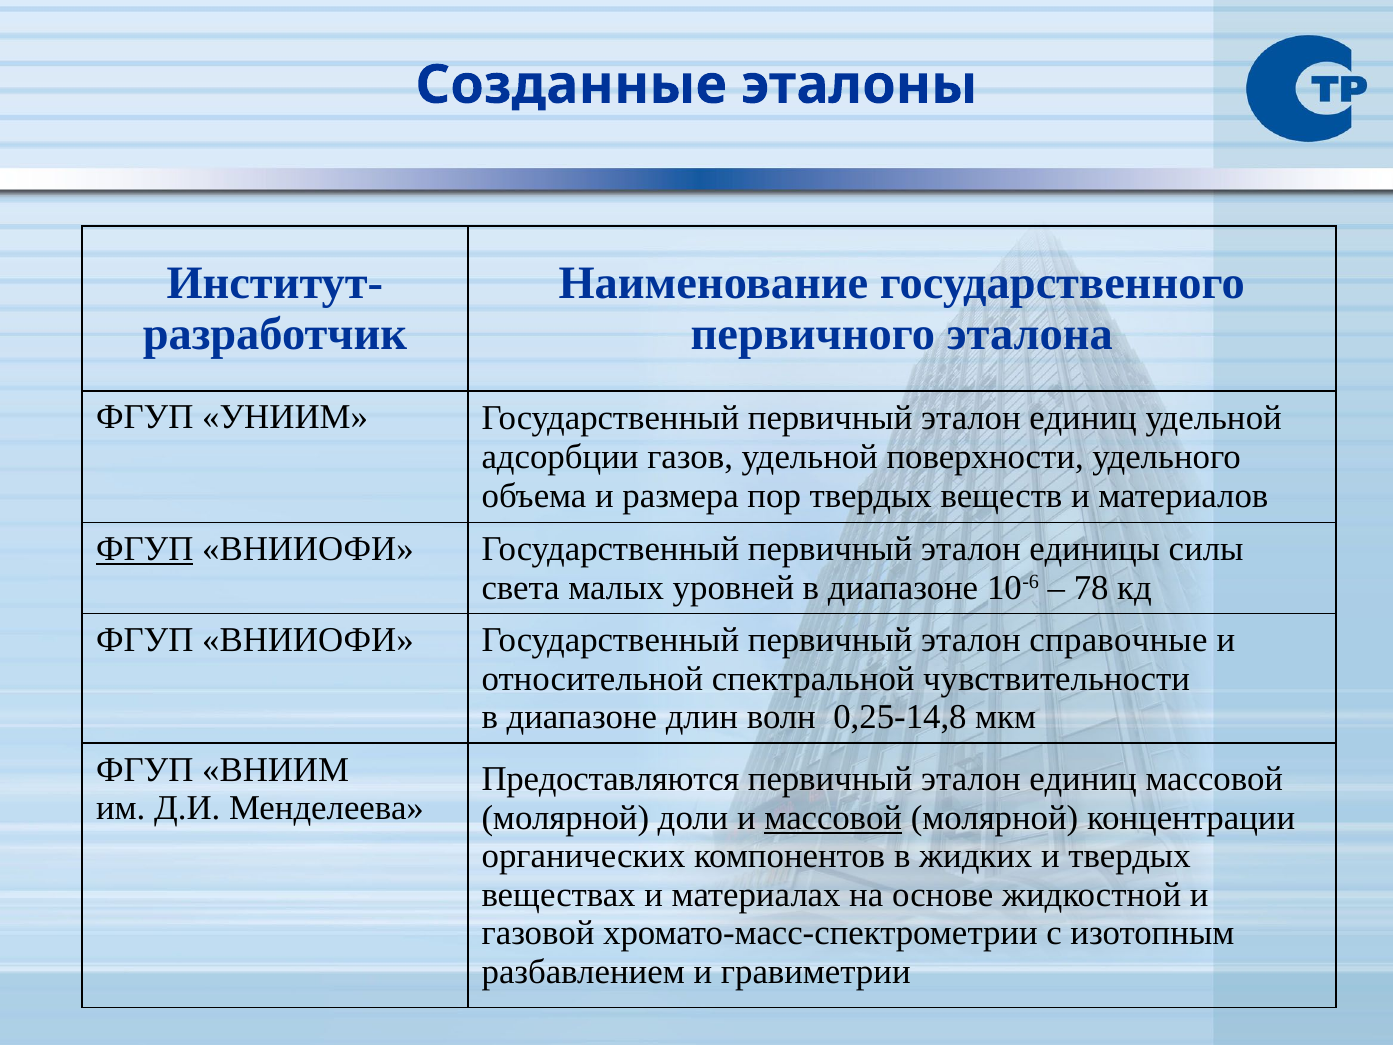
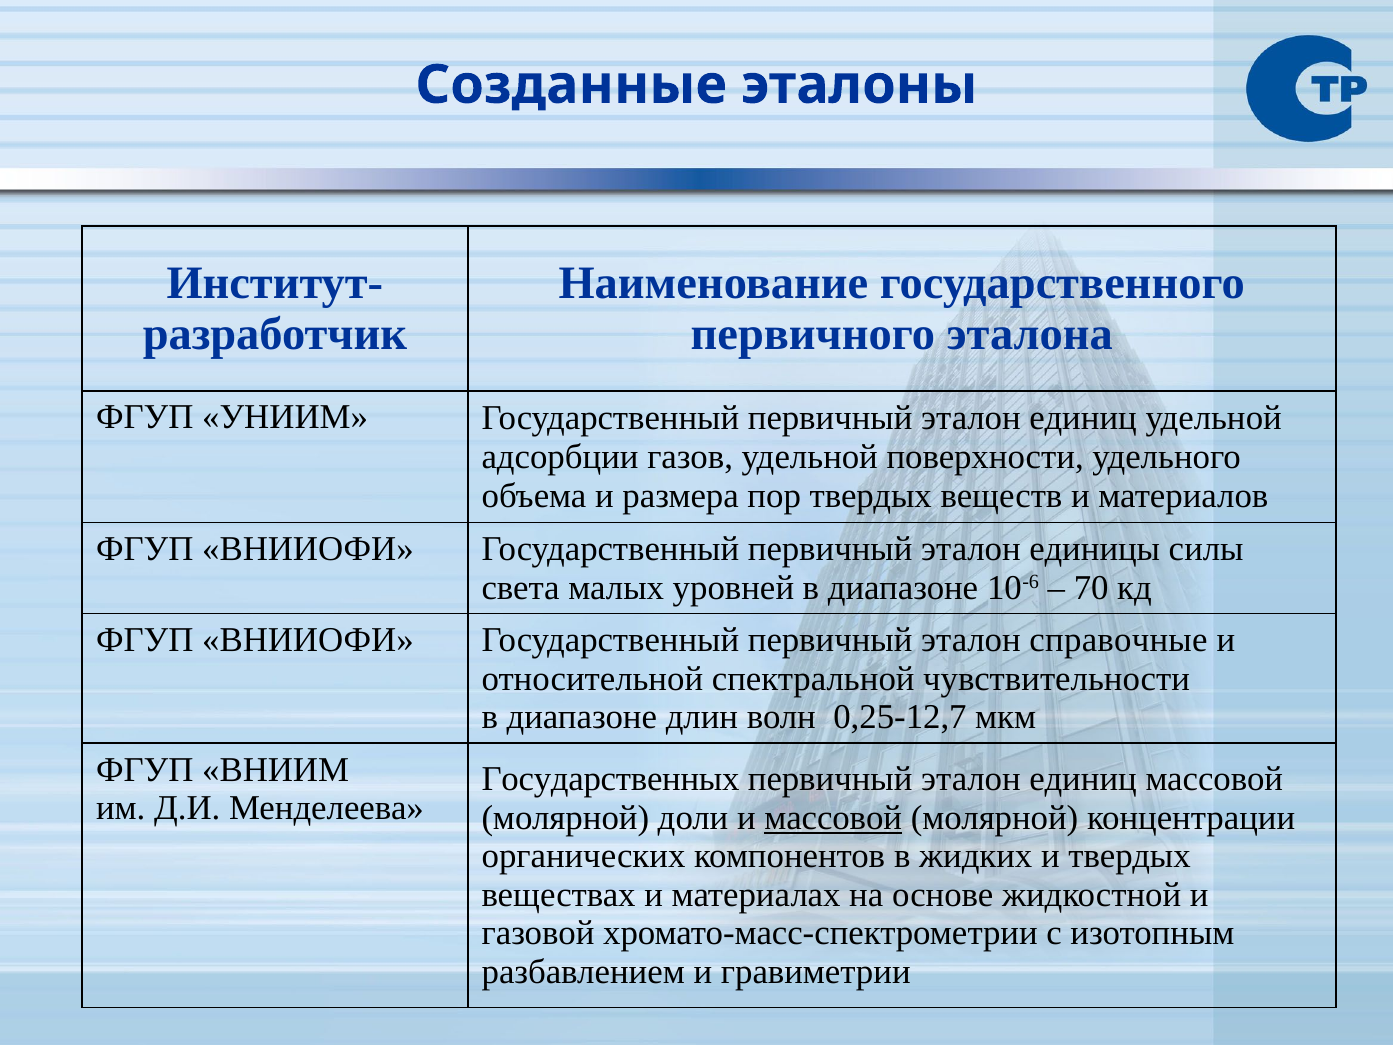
ФГУП at (145, 549) underline: present -> none
78: 78 -> 70
0,25-14,8: 0,25-14,8 -> 0,25-12,7
Предоставляются: Предоставляются -> Государственных
